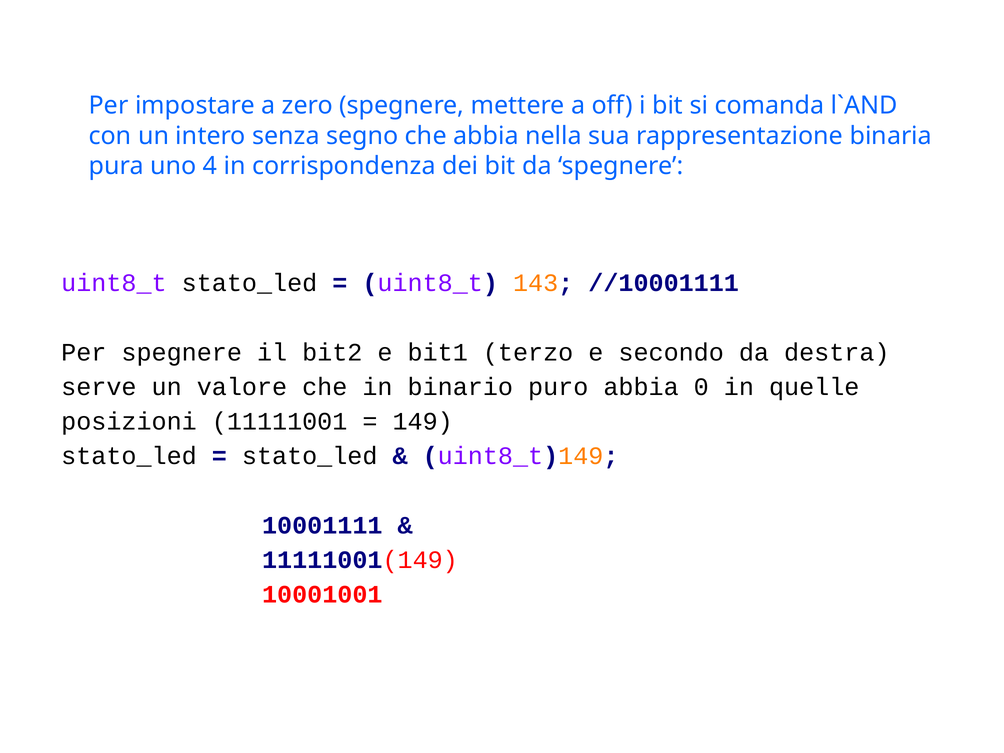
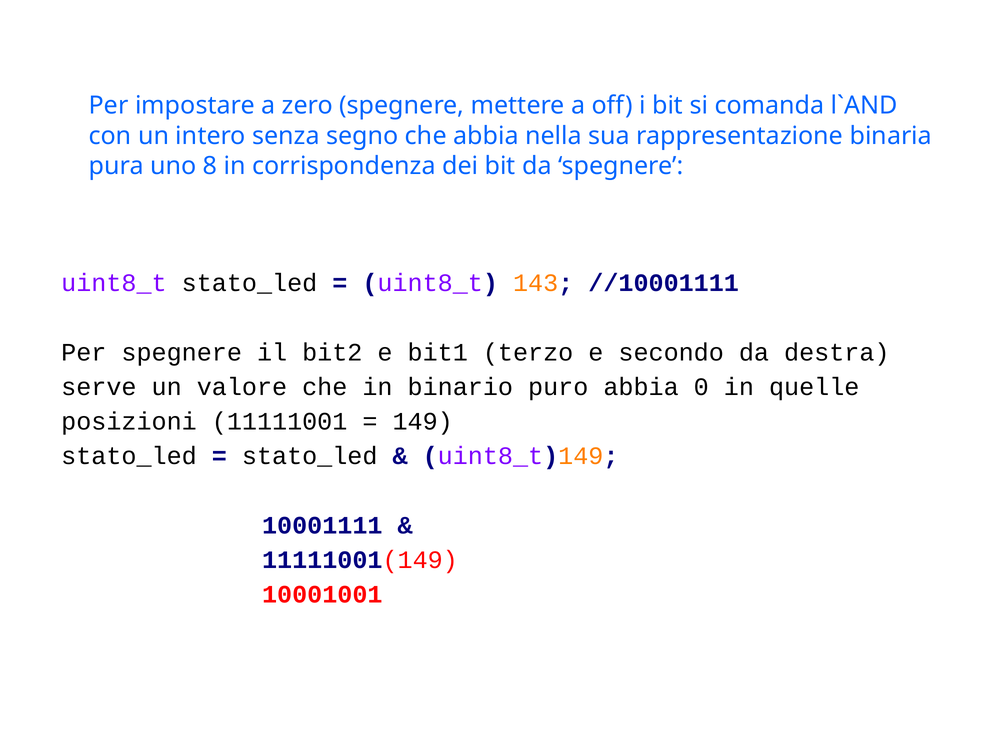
4: 4 -> 8
